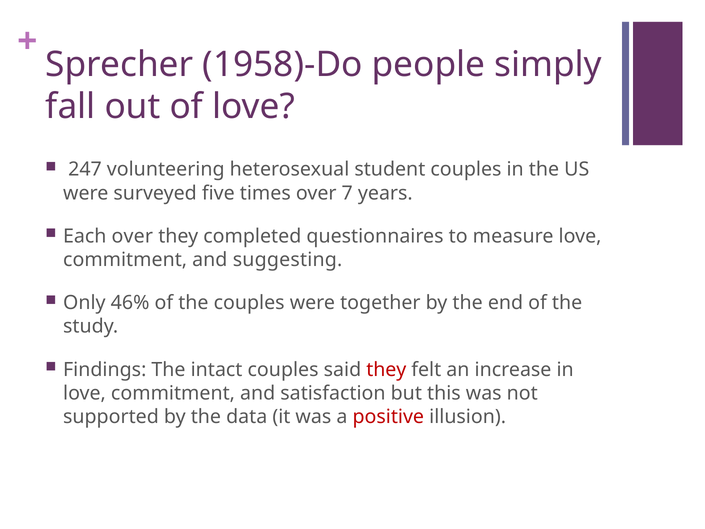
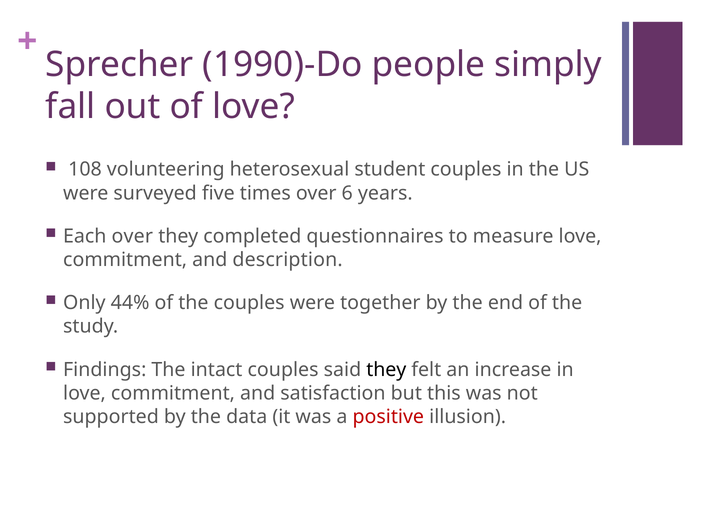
1958)-Do: 1958)-Do -> 1990)-Do
247: 247 -> 108
7: 7 -> 6
suggesting: suggesting -> description
46%: 46% -> 44%
they at (386, 369) colour: red -> black
